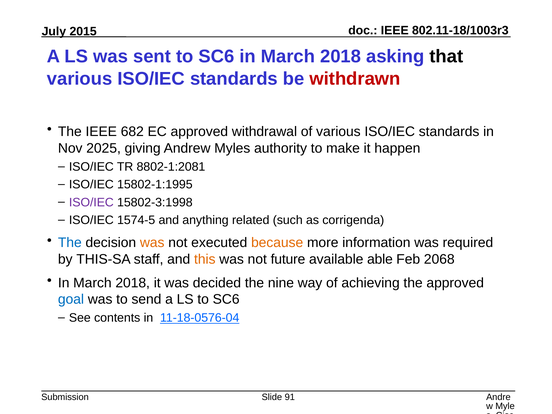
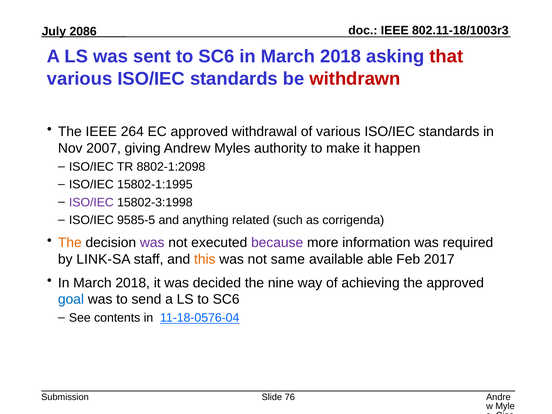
2015: 2015 -> 2086
that colour: black -> red
682: 682 -> 264
2025: 2025 -> 2007
8802-1:2081: 8802-1:2081 -> 8802-1:2098
1574-5: 1574-5 -> 9585-5
The at (70, 243) colour: blue -> orange
was at (152, 243) colour: orange -> purple
because colour: orange -> purple
THIS-SA: THIS-SA -> LINK-SA
future: future -> same
2068: 2068 -> 2017
91: 91 -> 76
